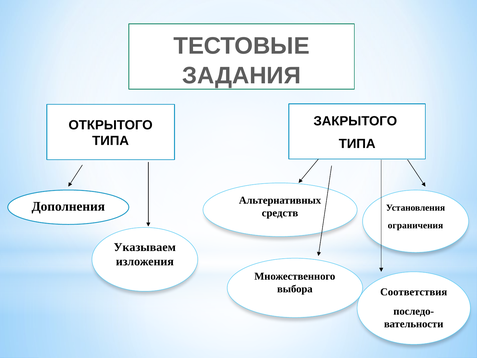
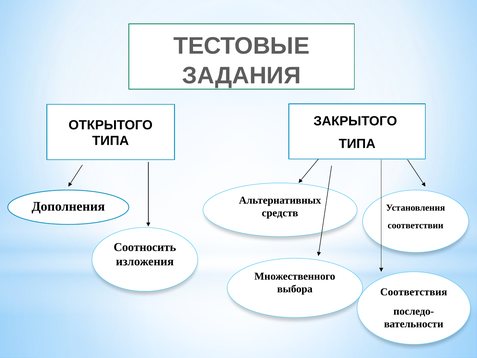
ограничения: ограничения -> соответствии
Указываем: Указываем -> Соотносить
